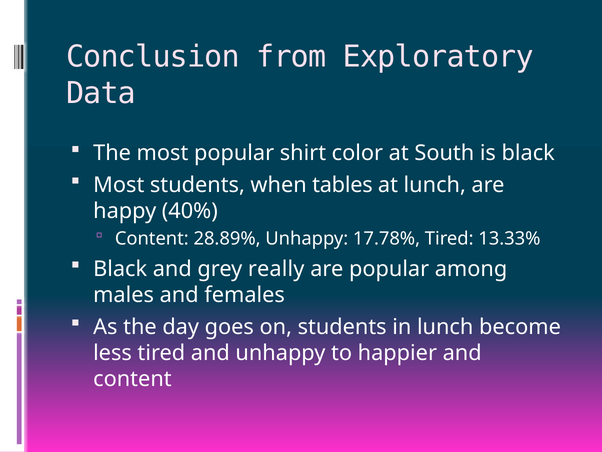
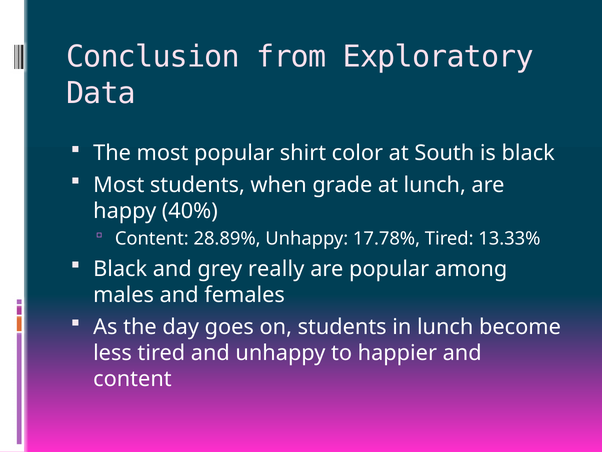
tables: tables -> grade
